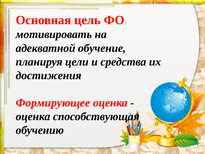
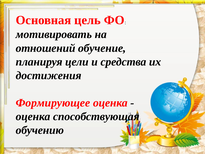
адекватной: адекватной -> отношений
